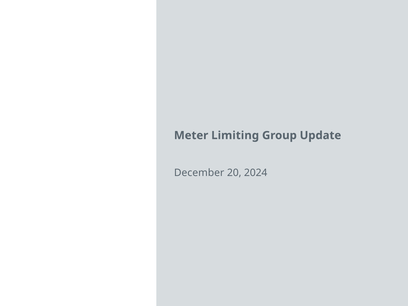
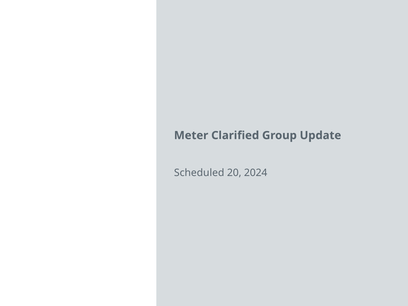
Limiting: Limiting -> Clarified
December: December -> Scheduled
